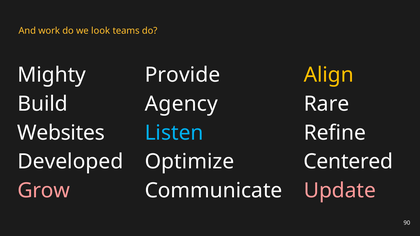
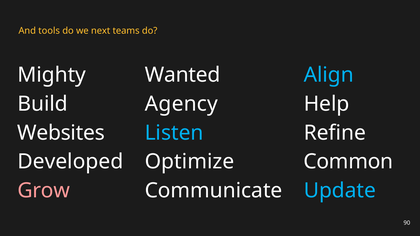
work: work -> tools
look: look -> next
Provide: Provide -> Wanted
Align colour: yellow -> light blue
Rare: Rare -> Help
Centered: Centered -> Common
Update colour: pink -> light blue
